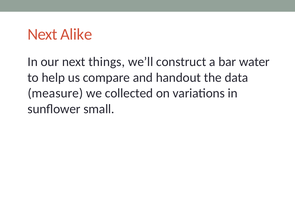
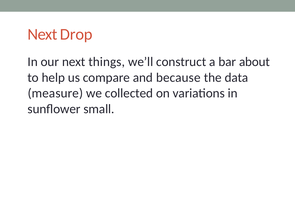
Alike: Alike -> Drop
water: water -> about
handout: handout -> because
